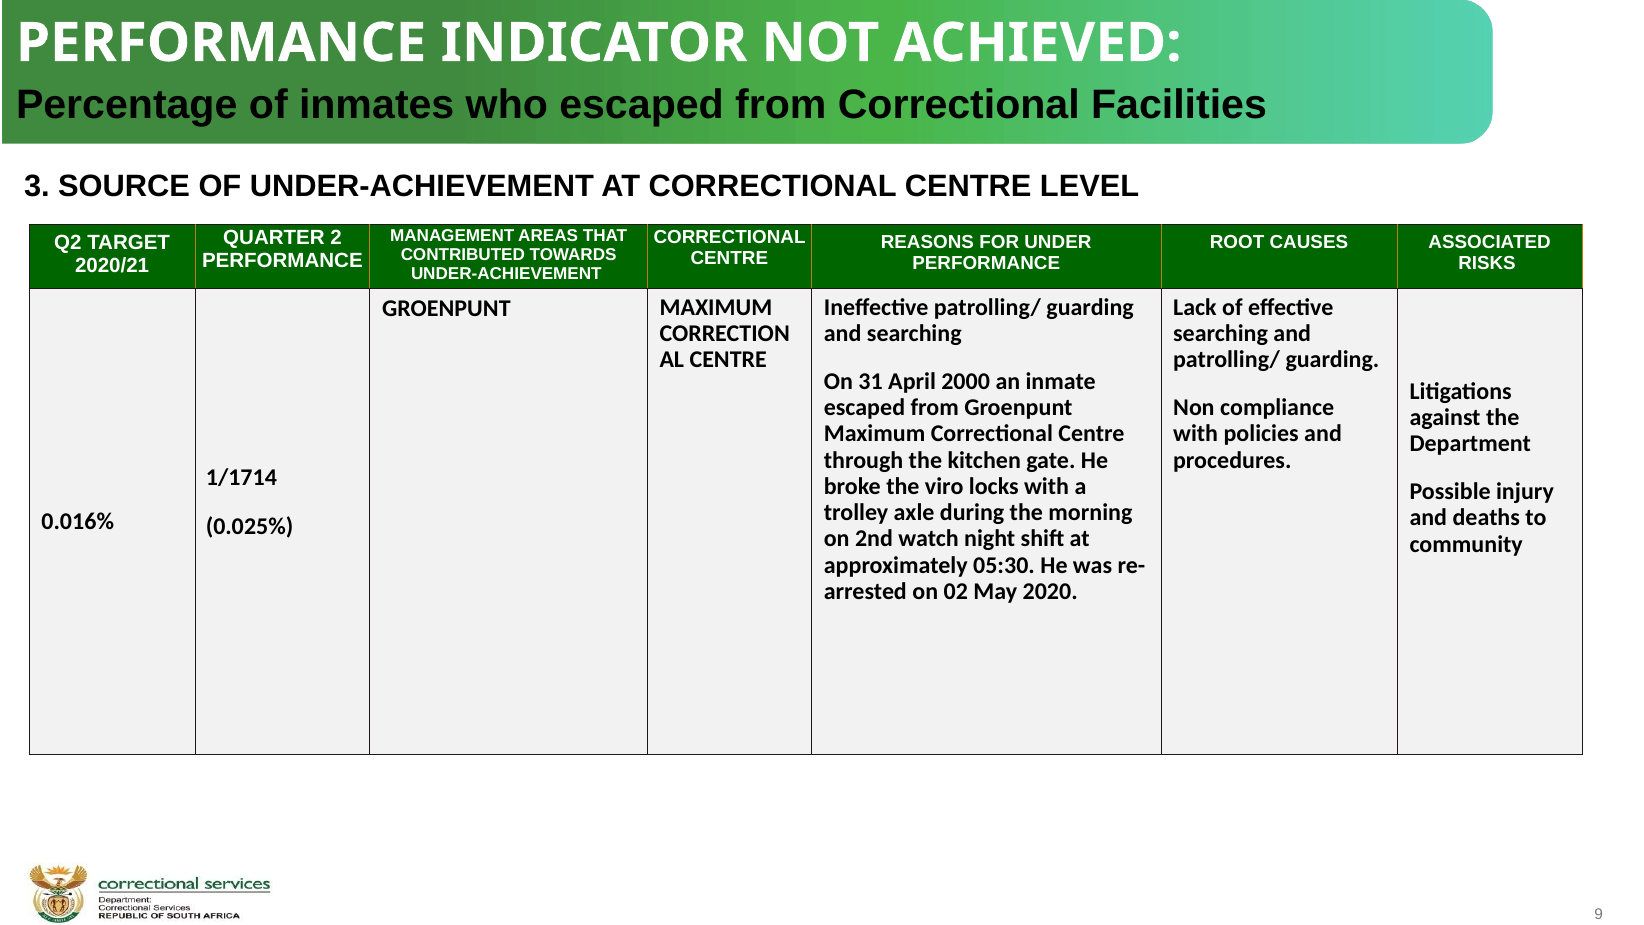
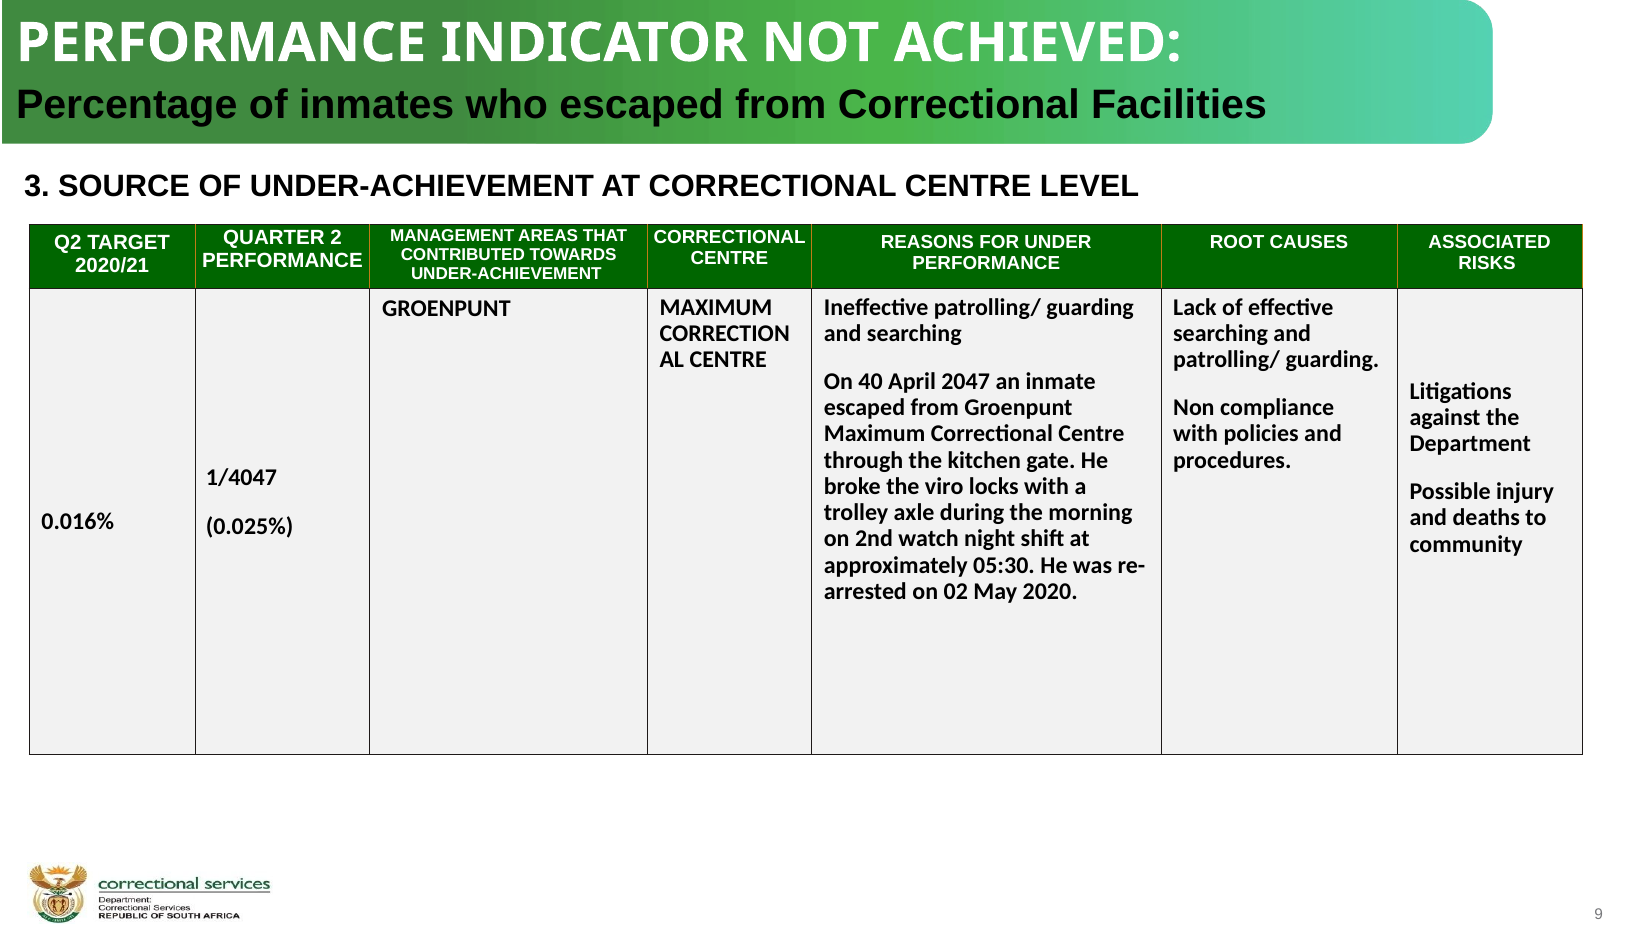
31: 31 -> 40
2000: 2000 -> 2047
1/1714: 1/1714 -> 1/4047
